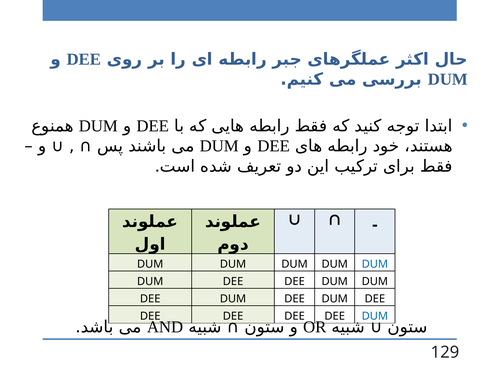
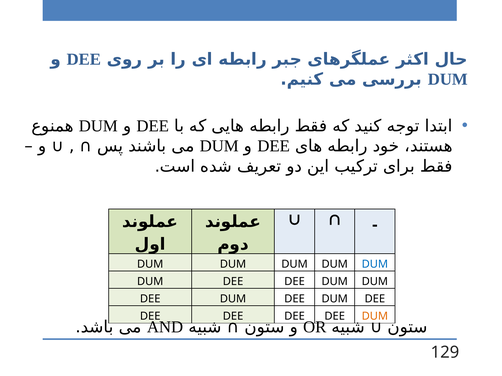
DUM at (375, 317) colour: blue -> orange
